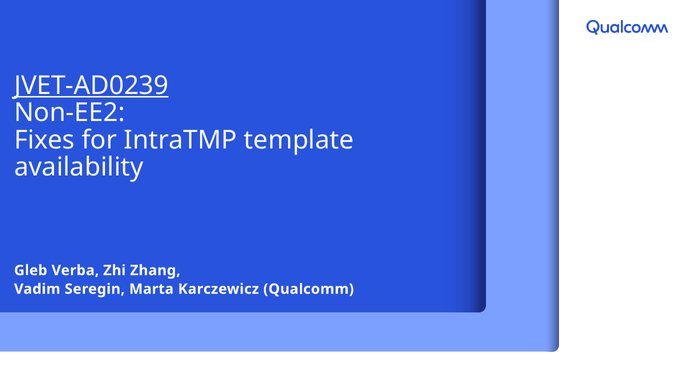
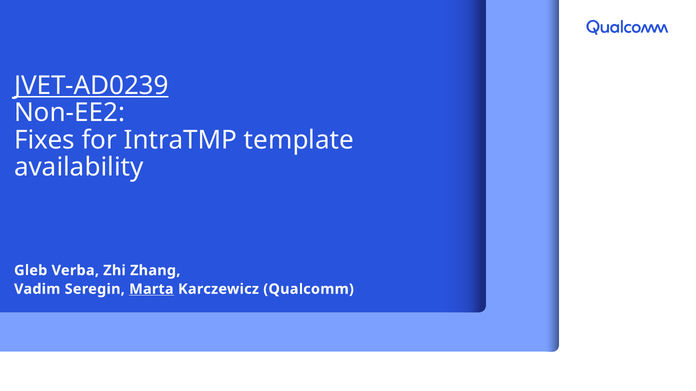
Marta underline: none -> present
